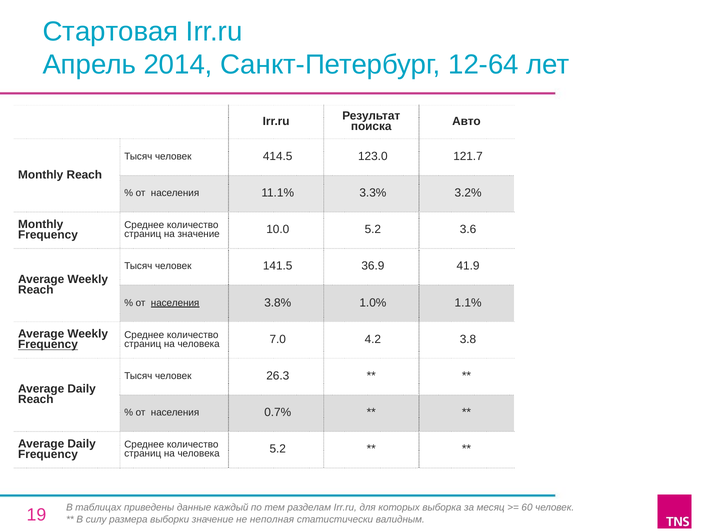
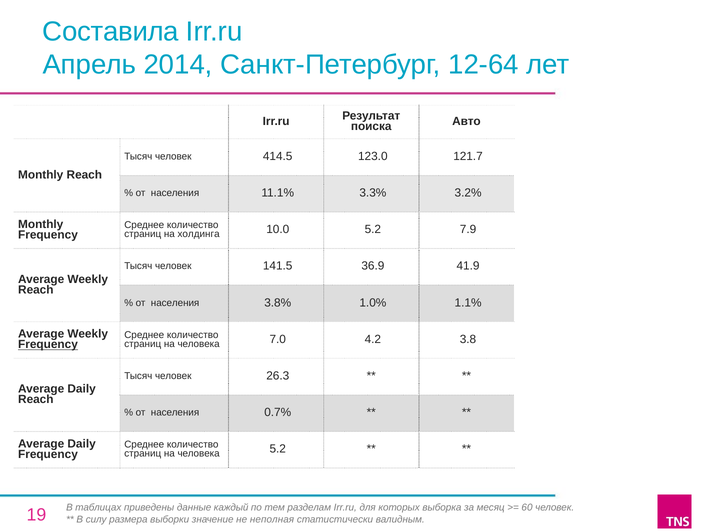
Стартовая: Стартовая -> Составила
на значение: значение -> холдинга
3.6: 3.6 -> 7.9
населения at (175, 303) underline: present -> none
